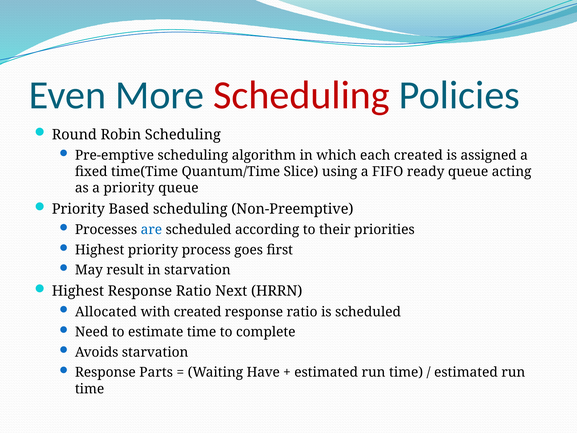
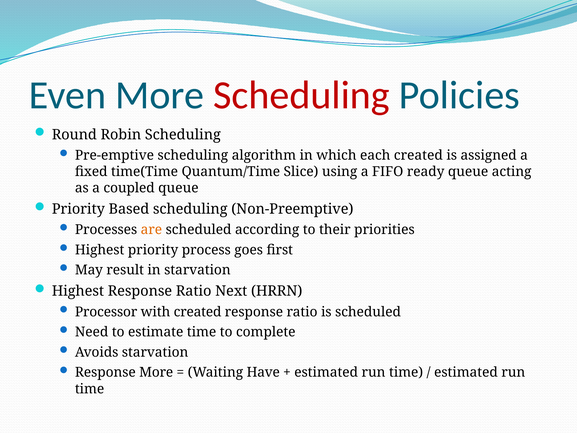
a priority: priority -> coupled
are colour: blue -> orange
Allocated: Allocated -> Processor
Response Parts: Parts -> More
